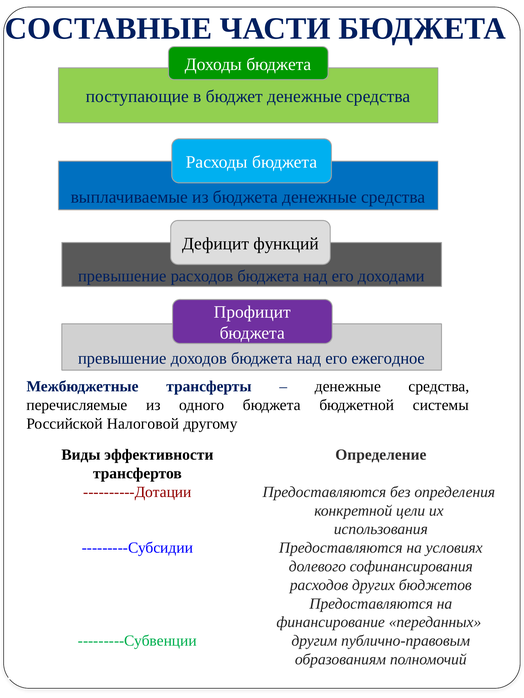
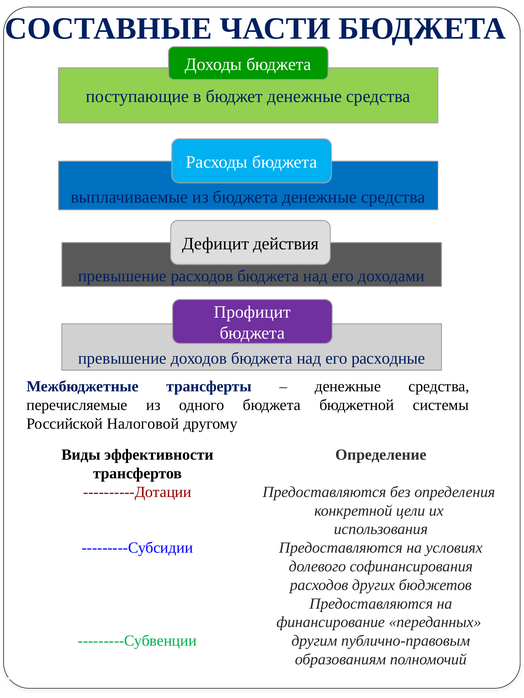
функций: функций -> действия
ежегодное: ежегодное -> расходные
